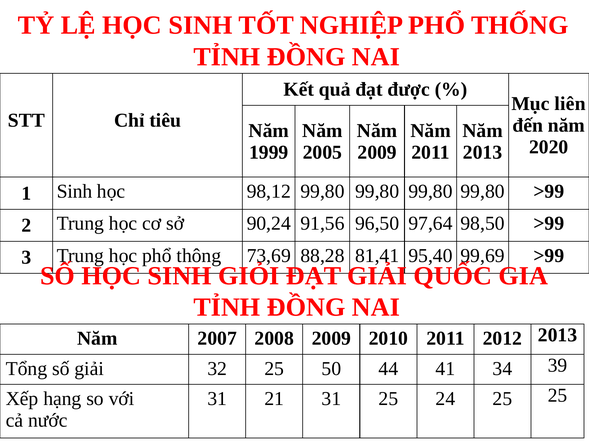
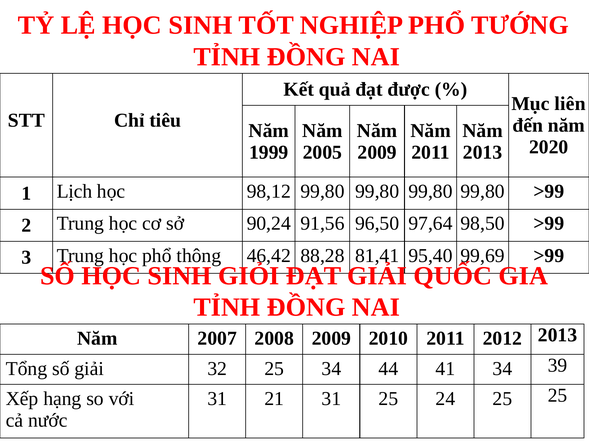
THỐNG: THỐNG -> TƯỚNG
1 Sinh: Sinh -> Lịch
73,69: 73,69 -> 46,42
25 50: 50 -> 34
